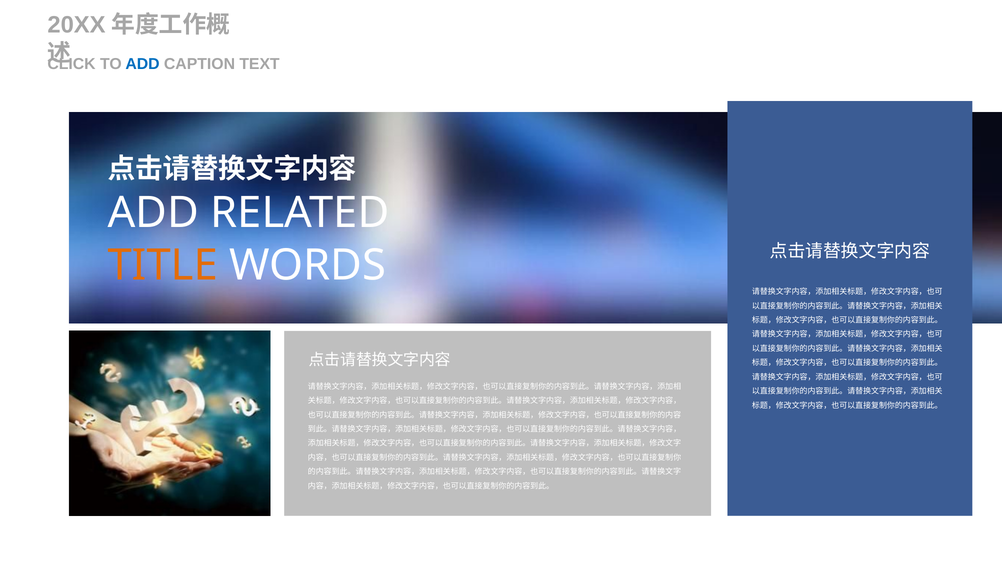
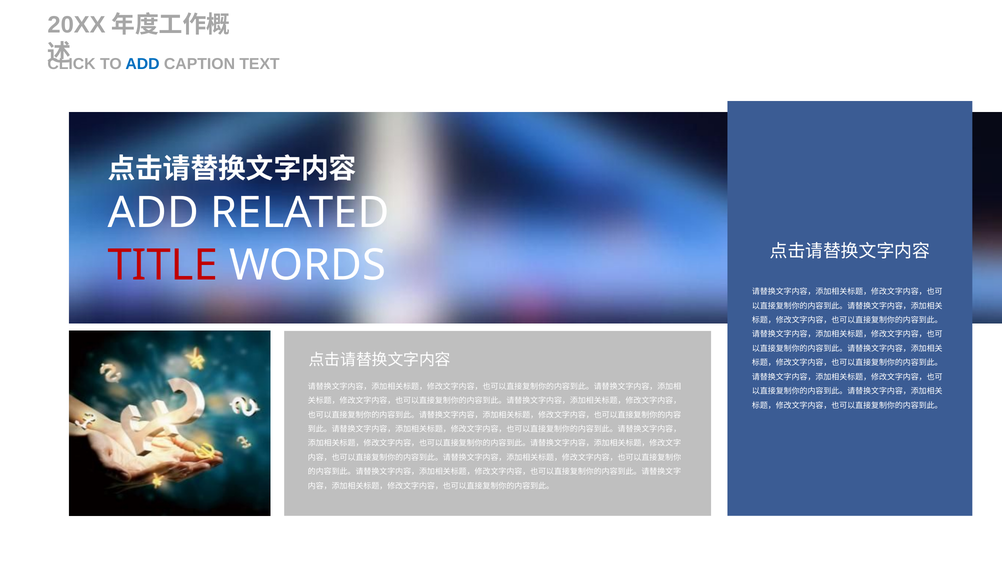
TITLE colour: orange -> red
